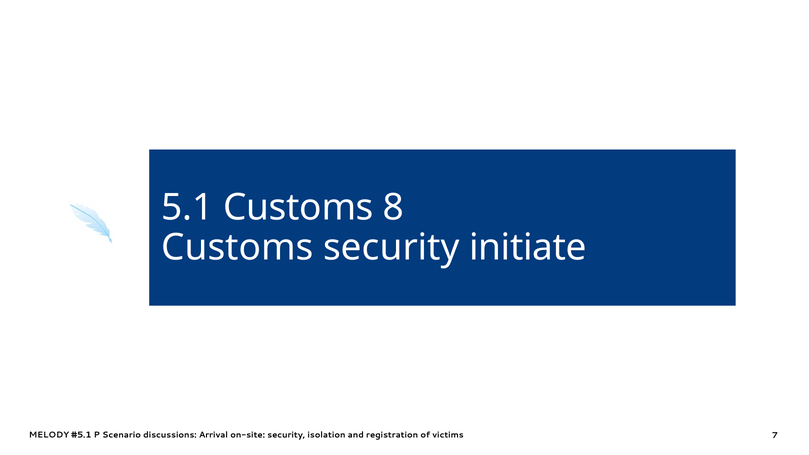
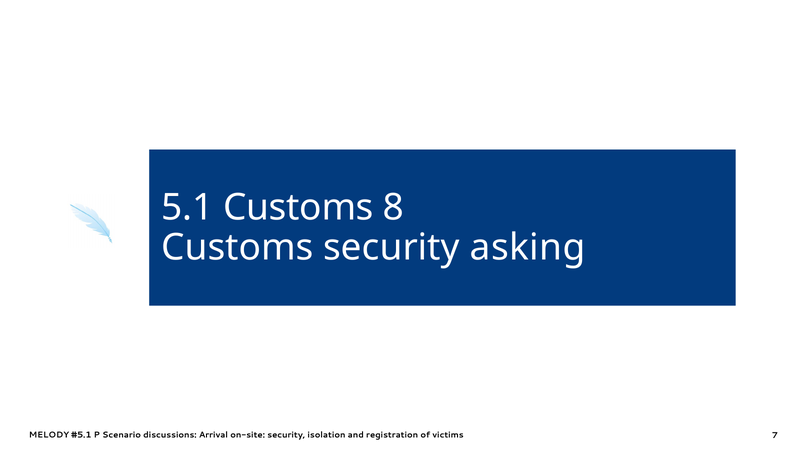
initiate: initiate -> asking
